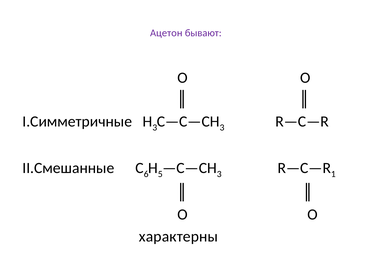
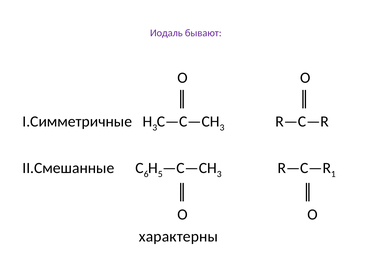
Ацетон: Ацетон -> Иодаль
